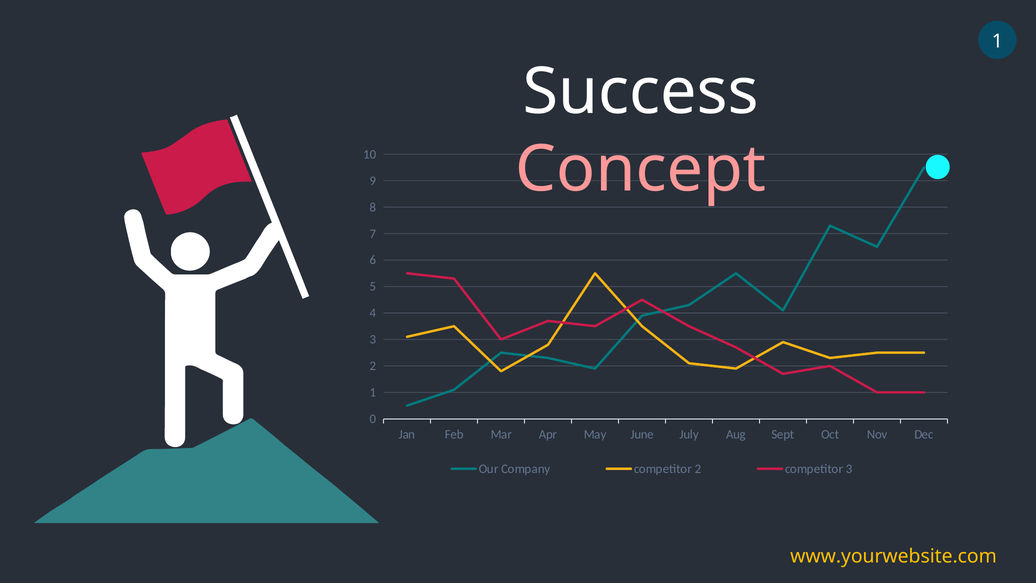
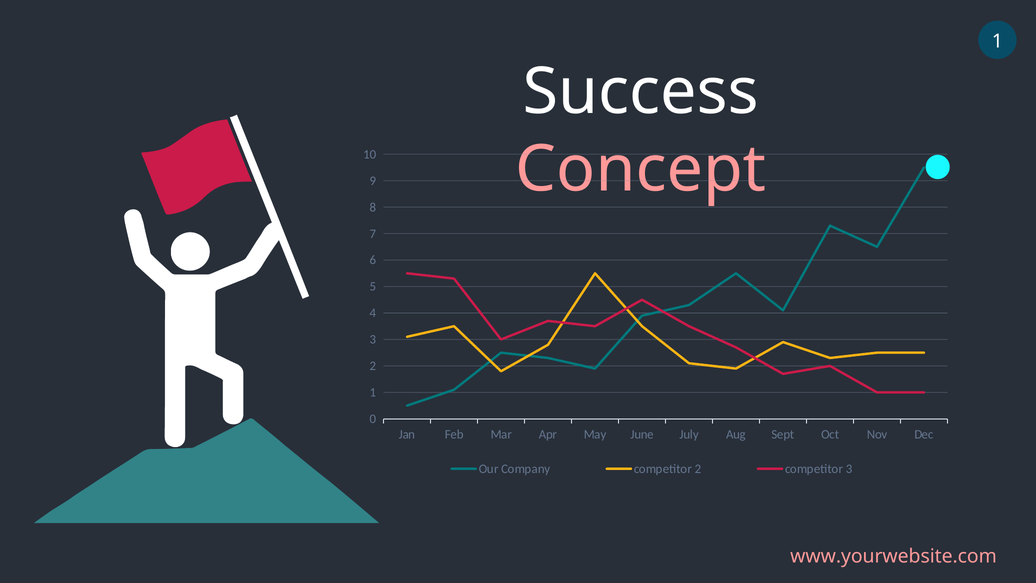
www.yourwebsite.com colour: yellow -> pink
